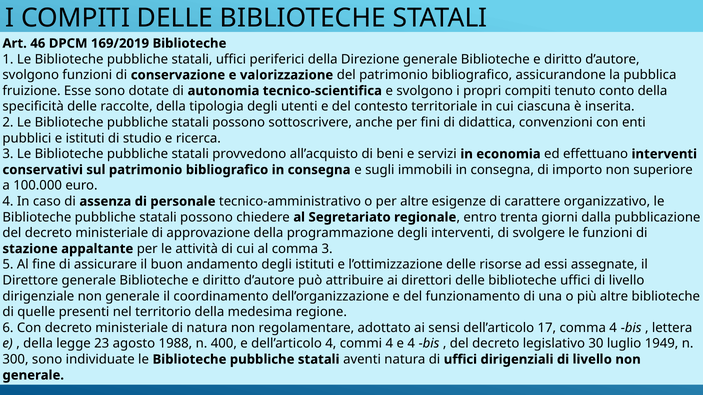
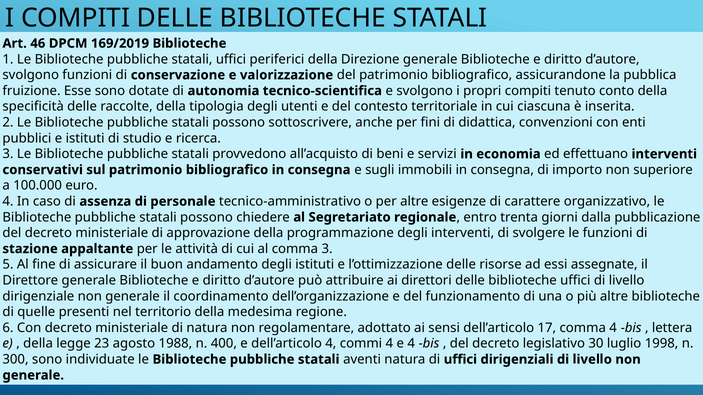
1949: 1949 -> 1998
